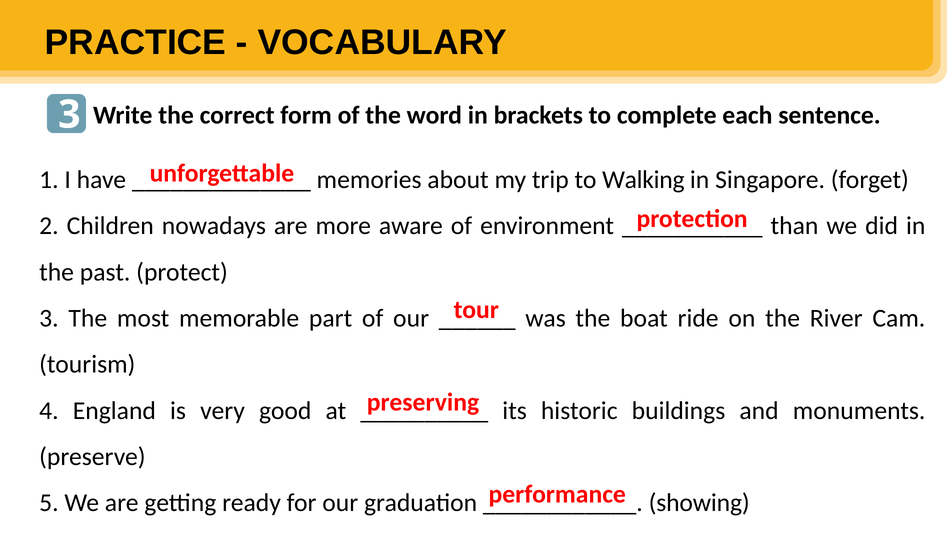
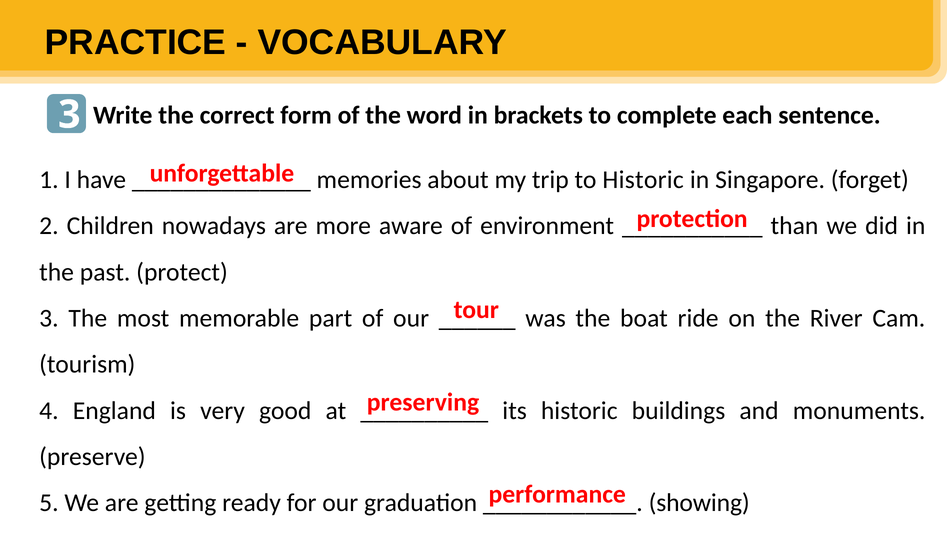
to Walking: Walking -> Historic
